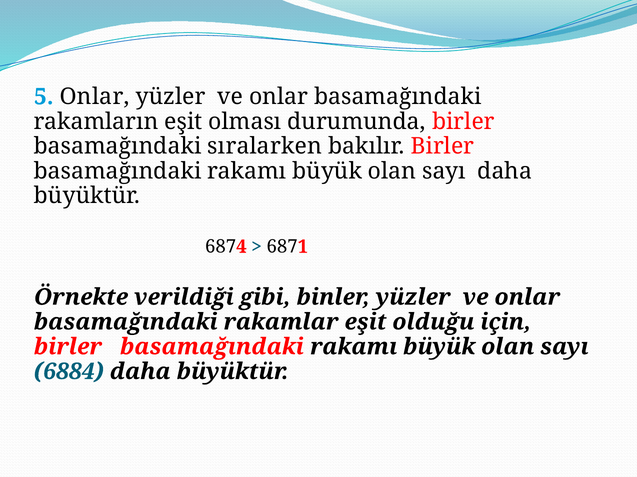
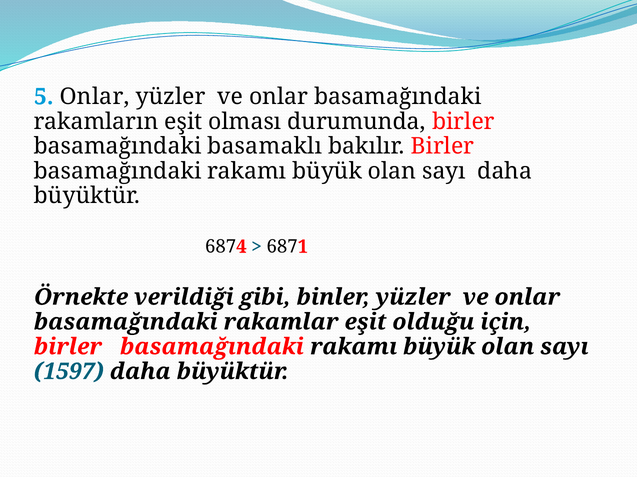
sıralarken: sıralarken -> basamaklı
6884: 6884 -> 1597
